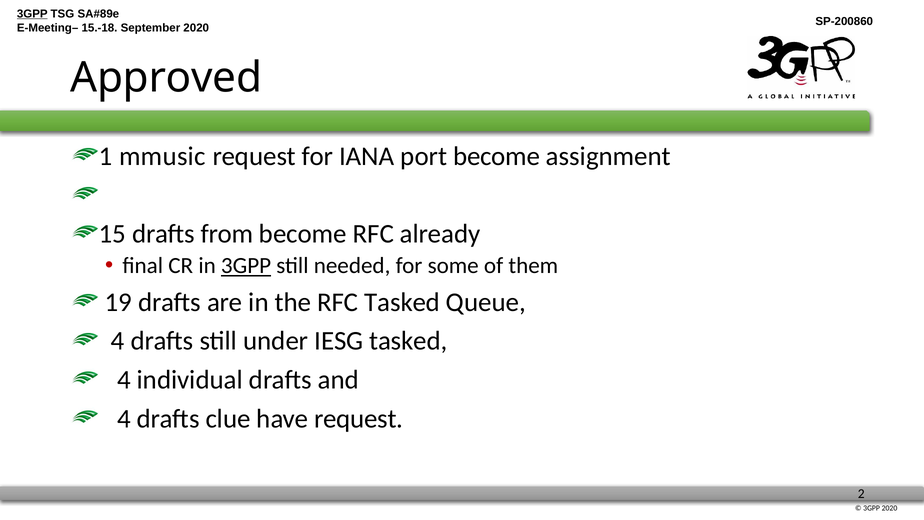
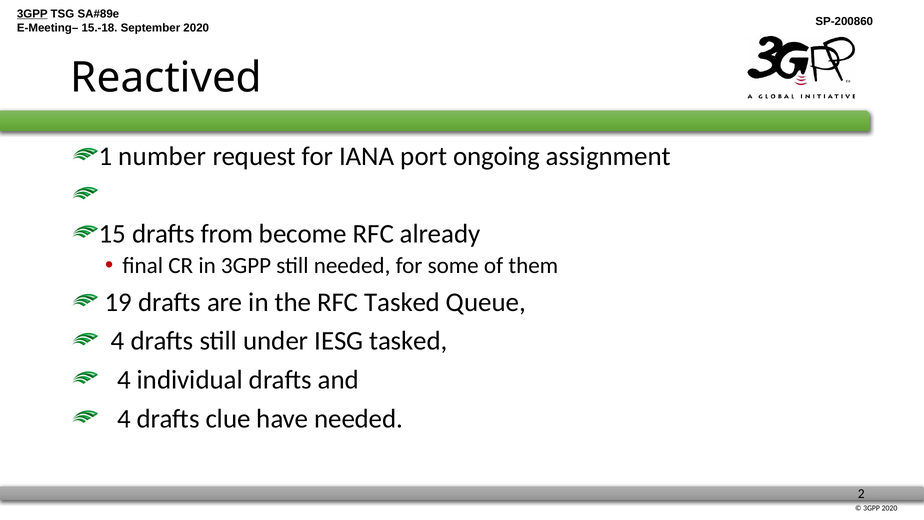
Approved: Approved -> Reactived
mmusic: mmusic -> number
port become: become -> ongoing
3GPP at (246, 266) underline: present -> none
have request: request -> needed
